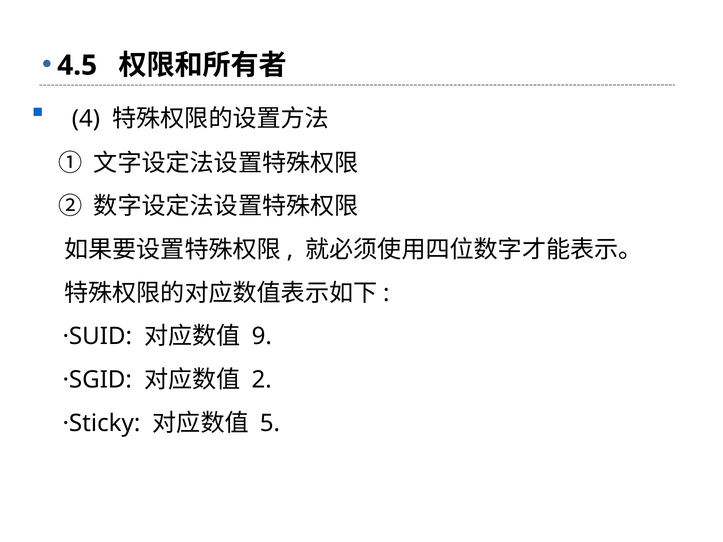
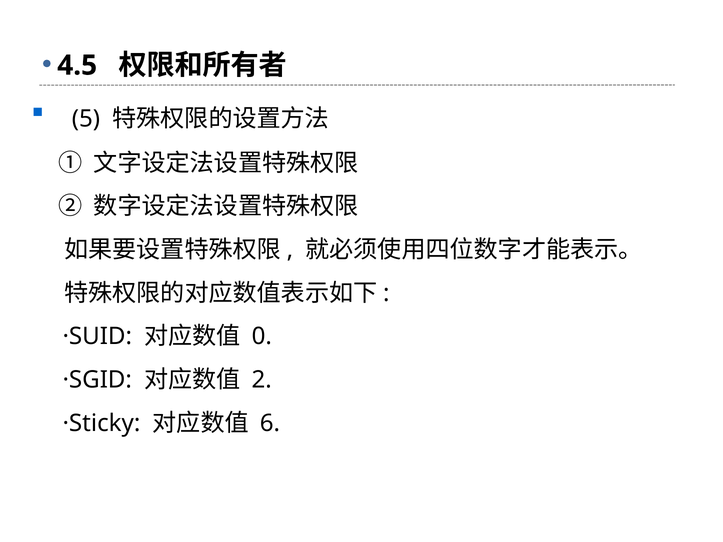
4: 4 -> 5
9: 9 -> 0
5: 5 -> 6
